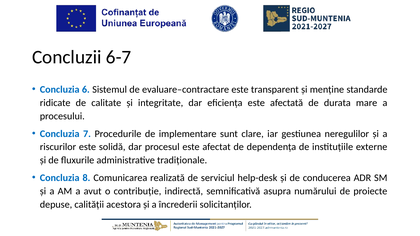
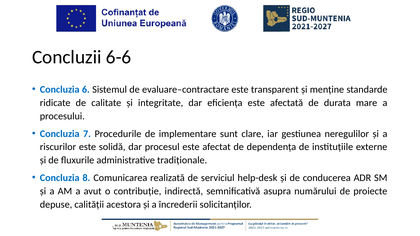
6-7: 6-7 -> 6-6
